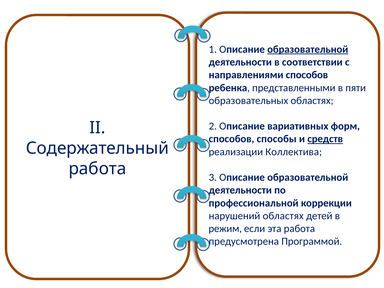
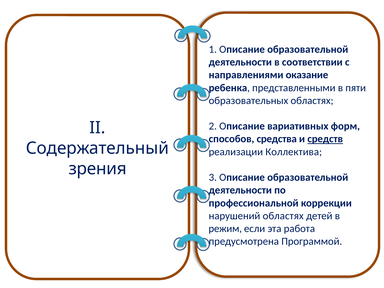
образовательной at (308, 49) underline: present -> none
направлениями способов: способов -> оказание
способы: способы -> средства
работа at (97, 169): работа -> зрения
